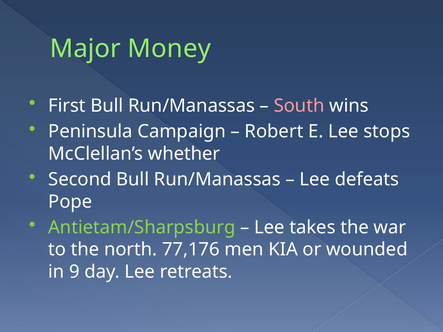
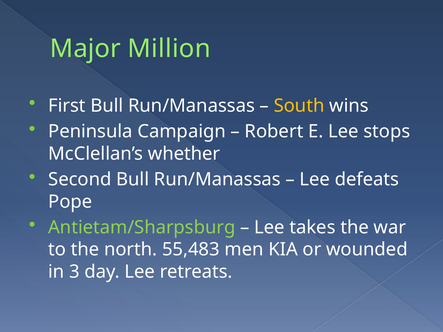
Money: Money -> Million
South colour: pink -> yellow
77,176: 77,176 -> 55,483
9: 9 -> 3
